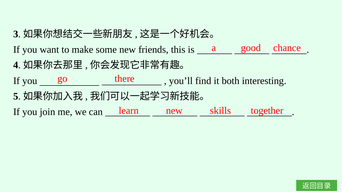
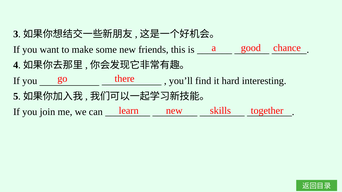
both: both -> hard
